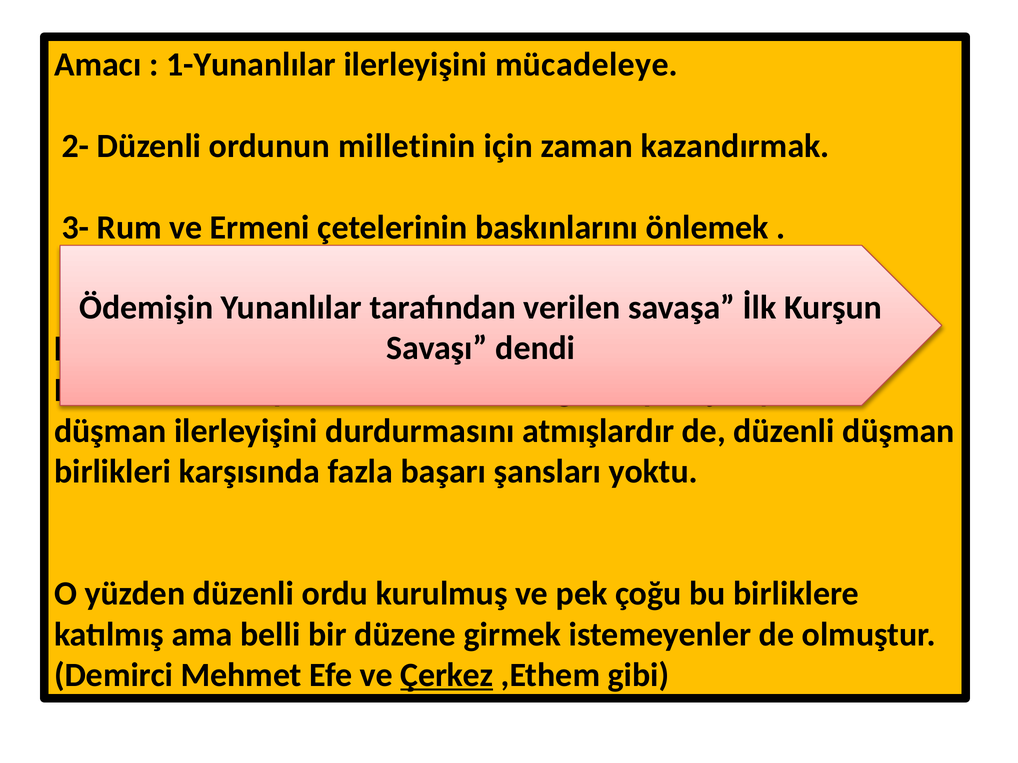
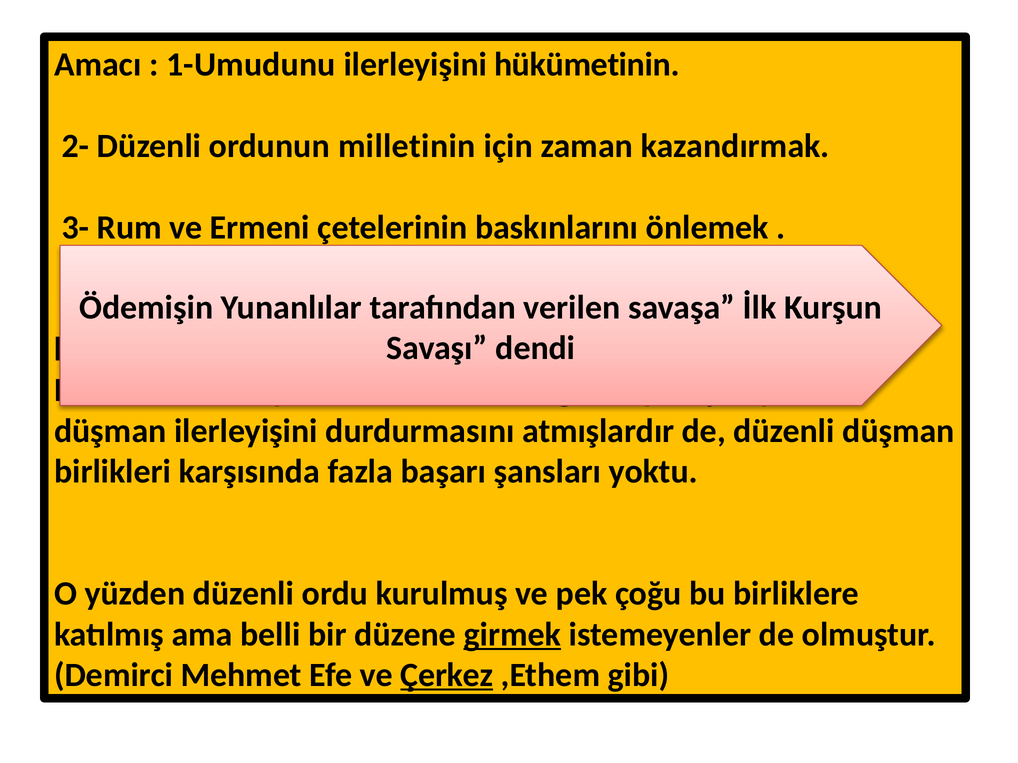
1-Yunanlılar: 1-Yunanlılar -> 1-Umudunu
mücadeleye: mücadeleye -> hükümetinin
girmek underline: none -> present
